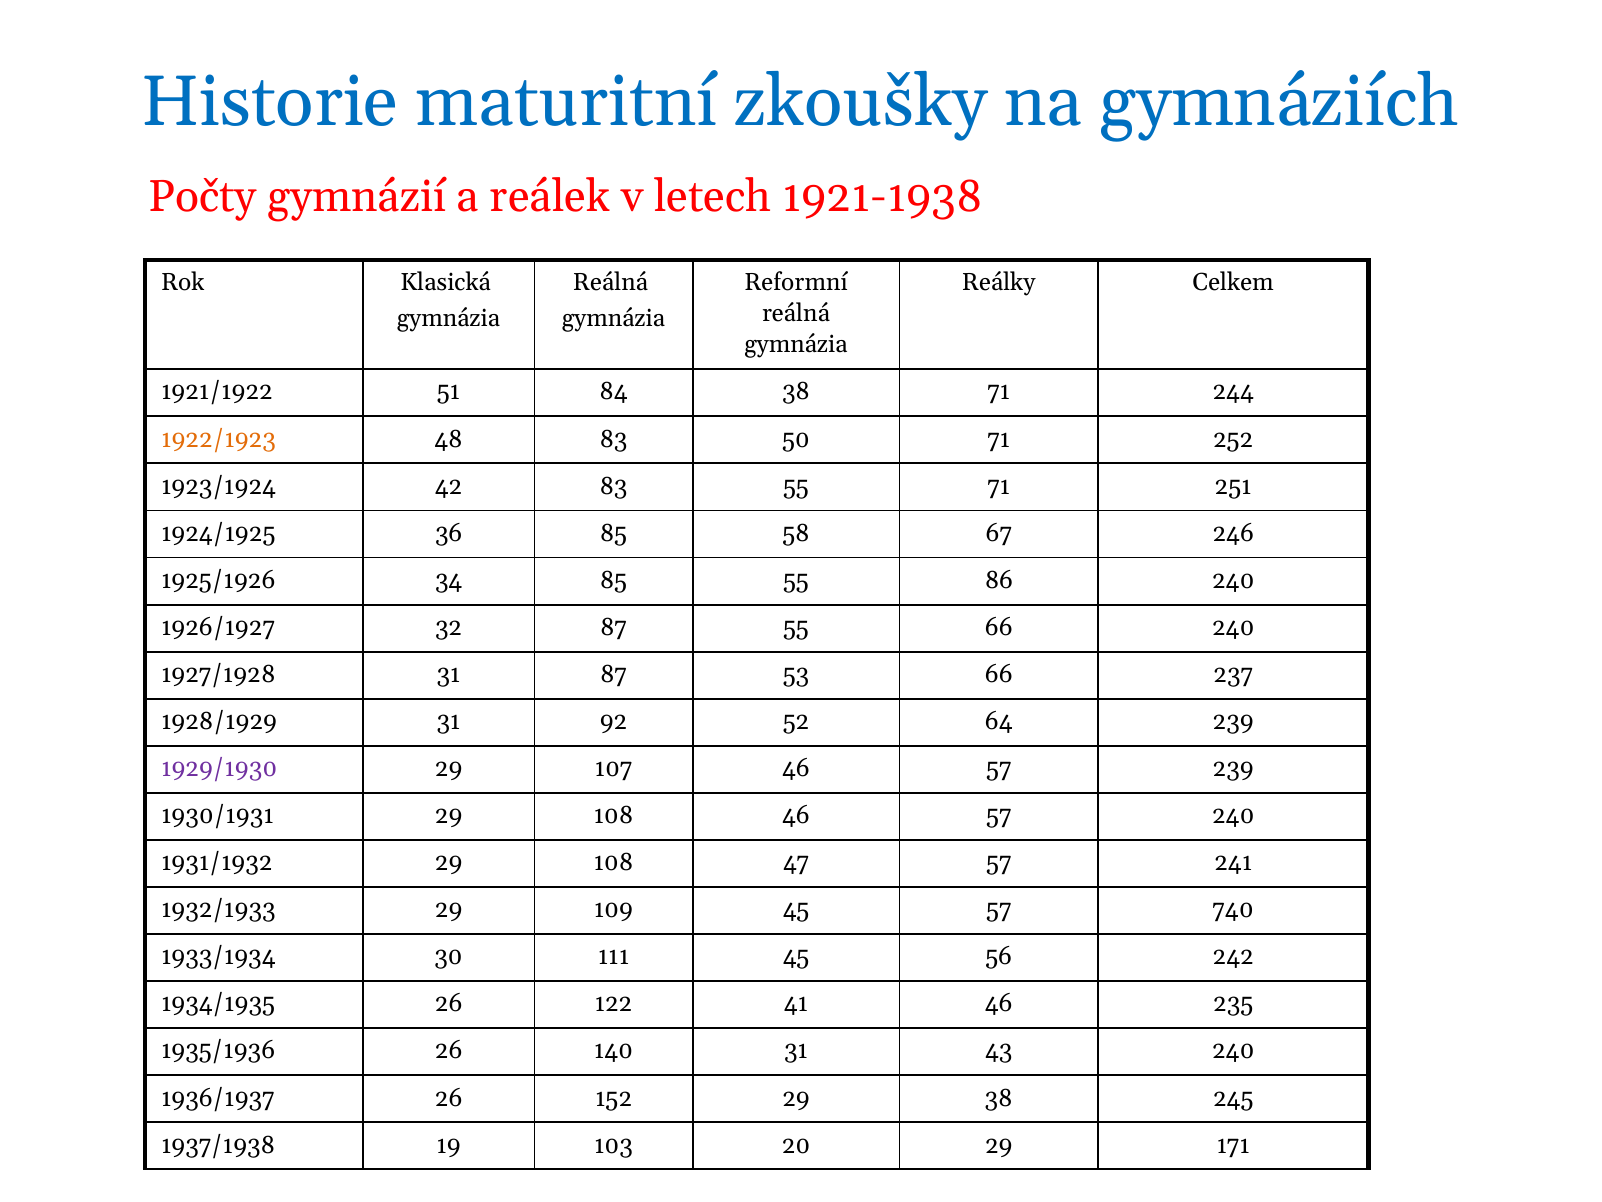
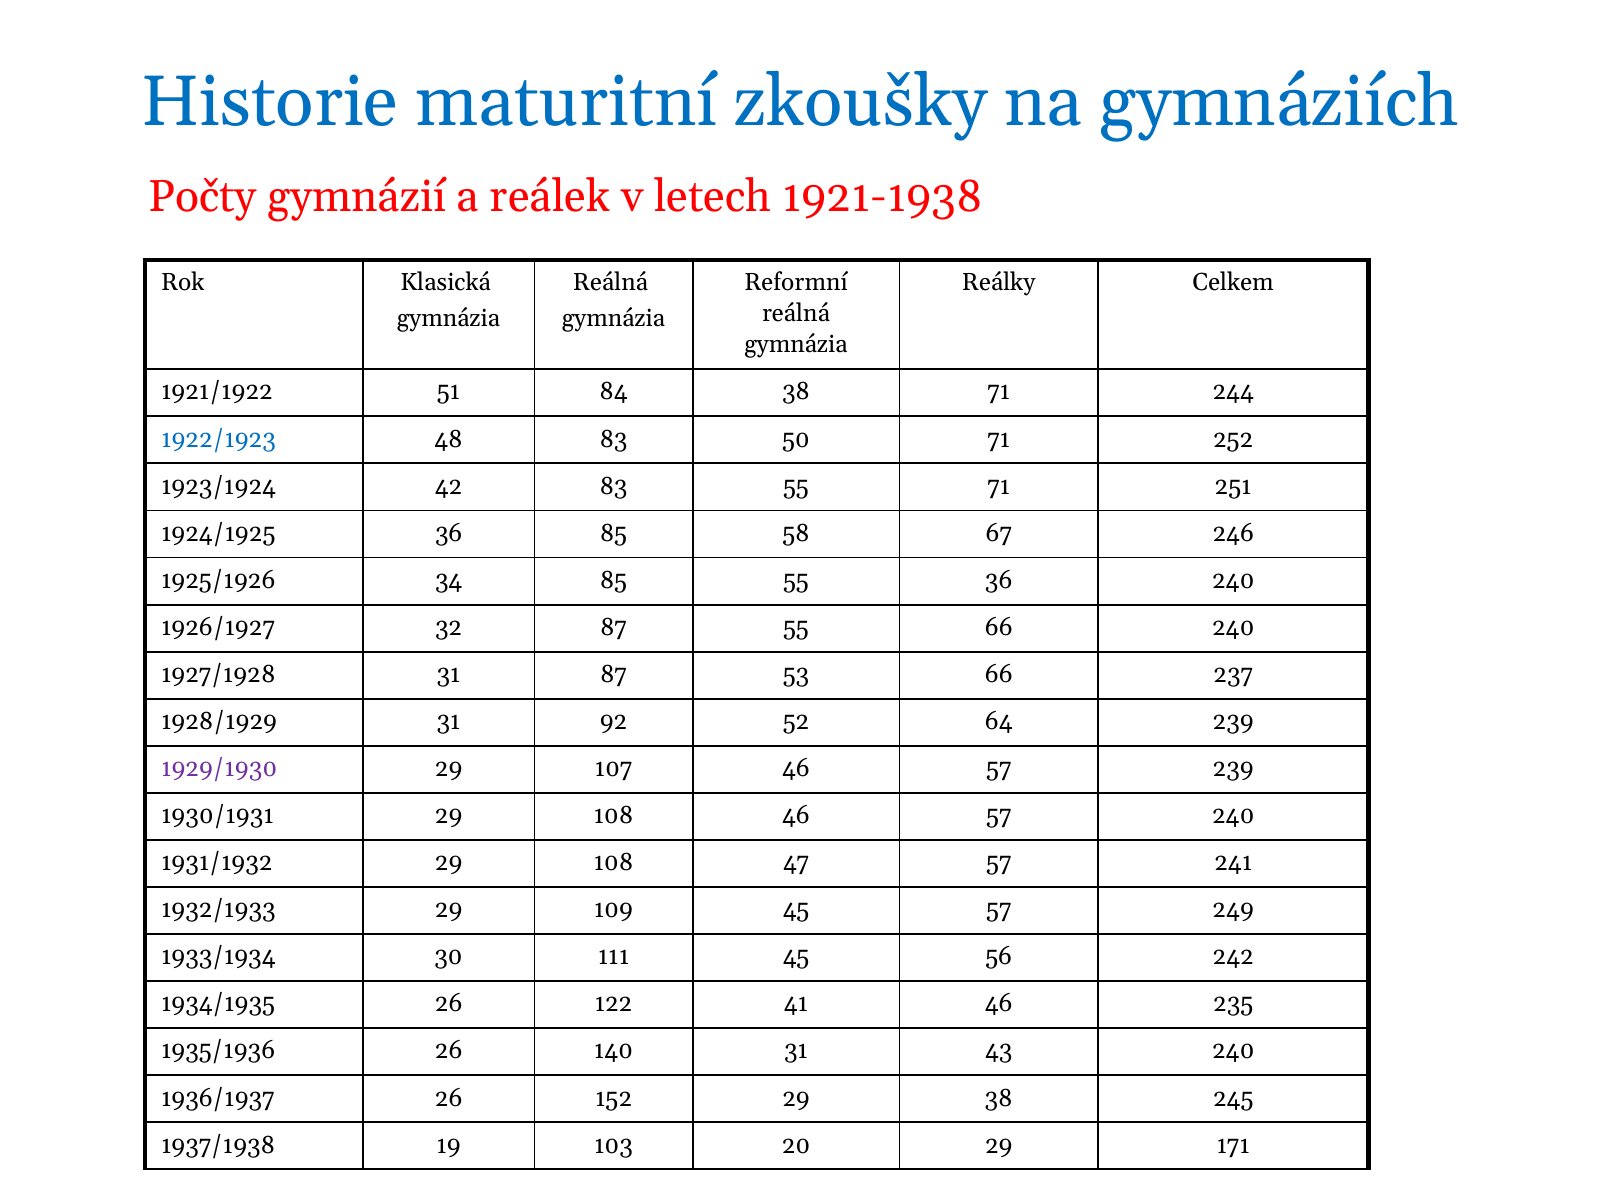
1922/1923 colour: orange -> blue
55 86: 86 -> 36
740: 740 -> 249
